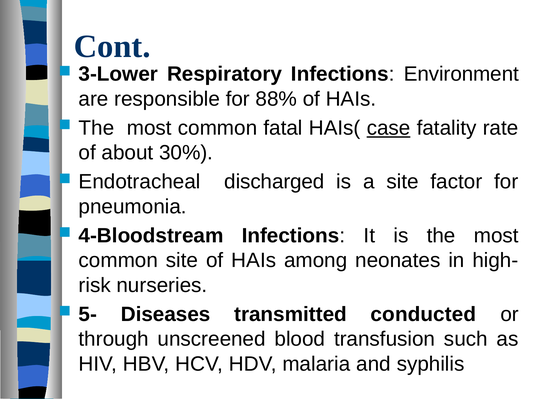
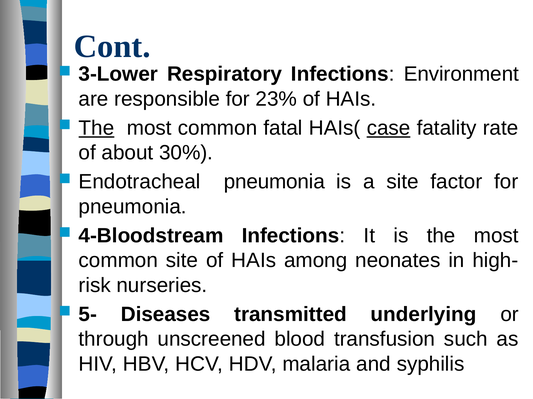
88%: 88% -> 23%
The at (96, 128) underline: none -> present
Endotracheal discharged: discharged -> pneumonia
conducted: conducted -> underlying
